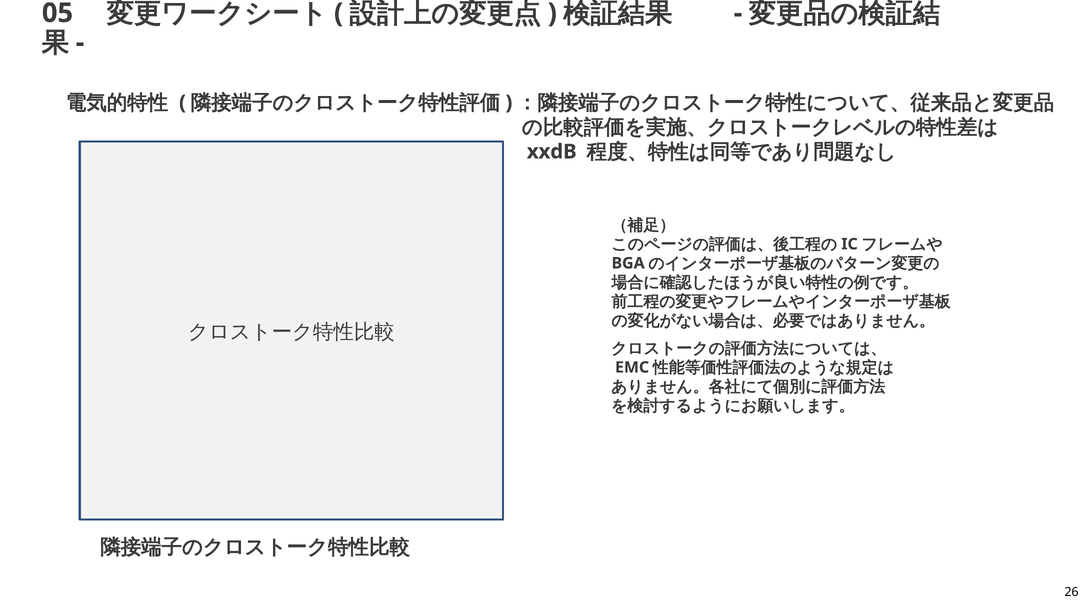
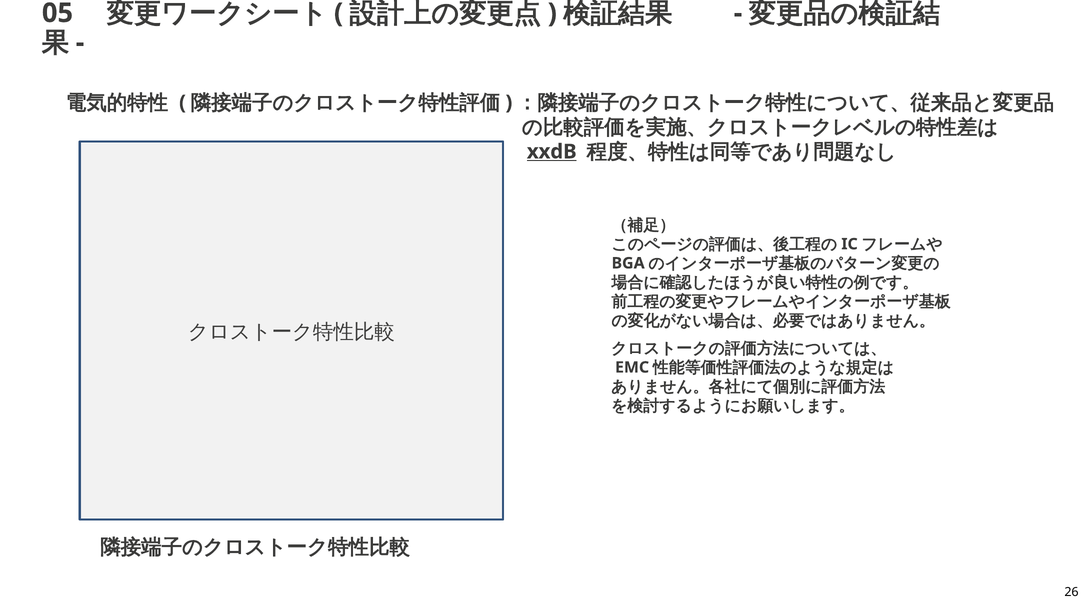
xxdB underline: none -> present
